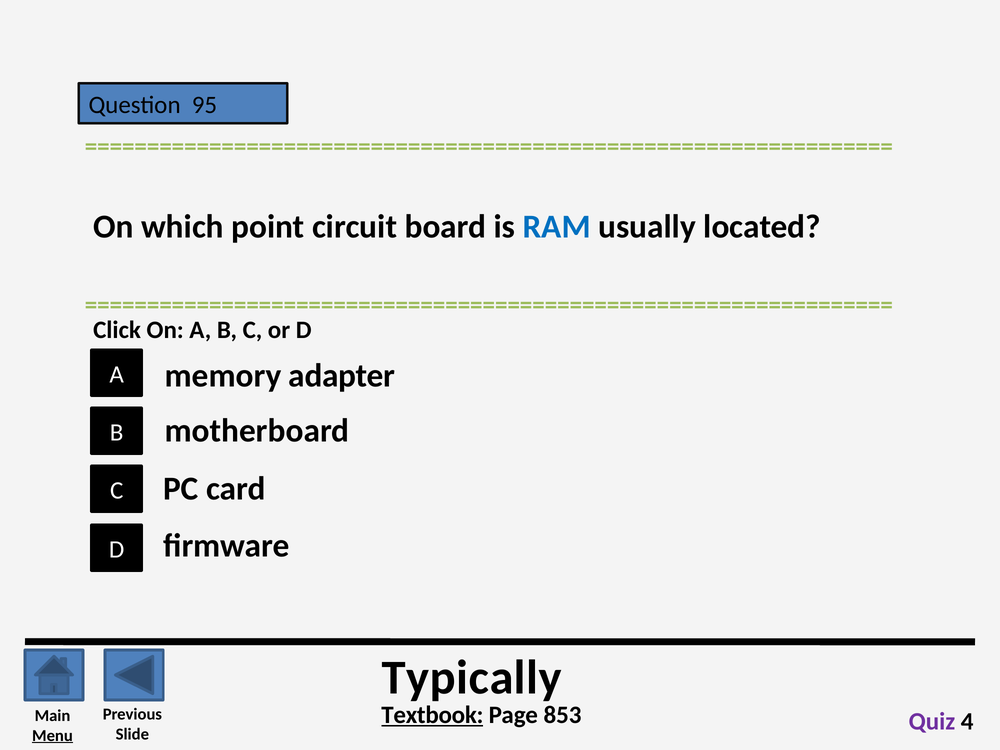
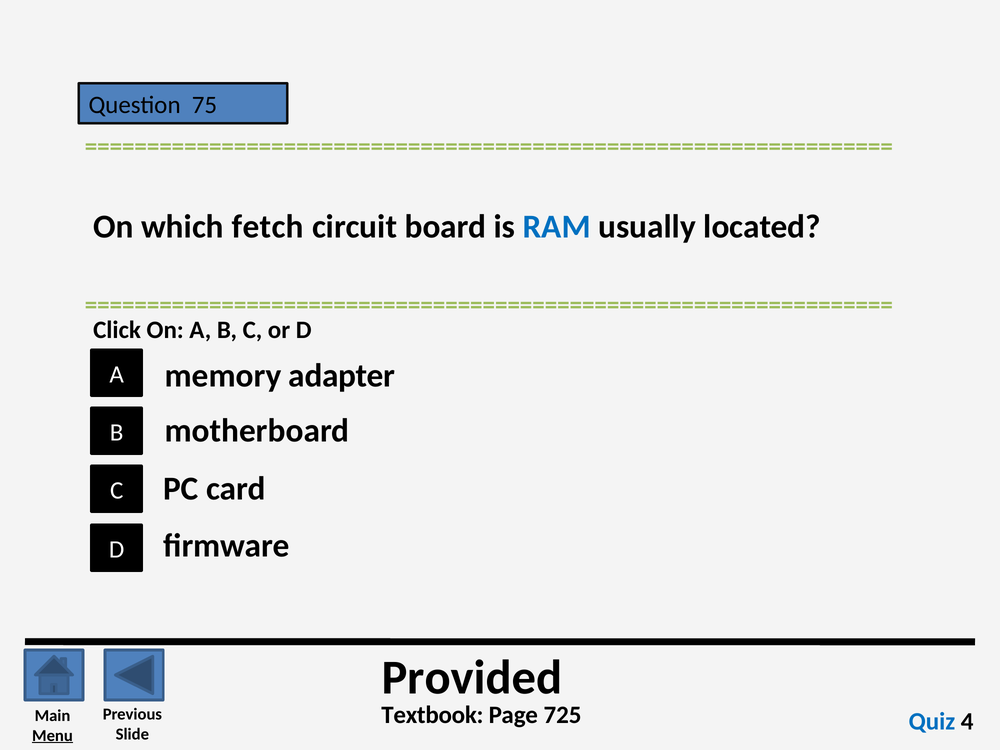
95: 95 -> 75
point: point -> fetch
Typically: Typically -> Provided
Textbook underline: present -> none
853: 853 -> 725
Quiz colour: purple -> blue
